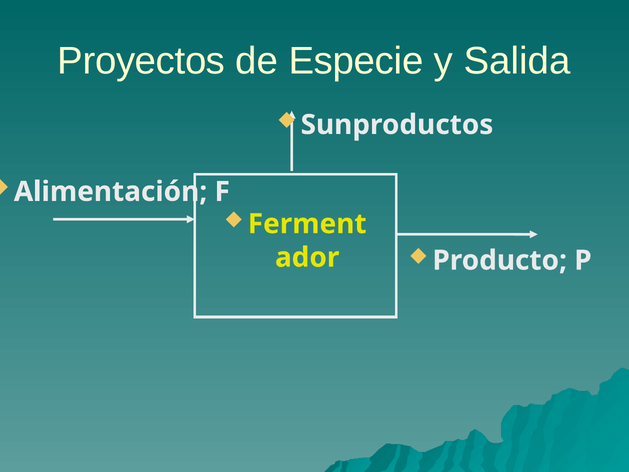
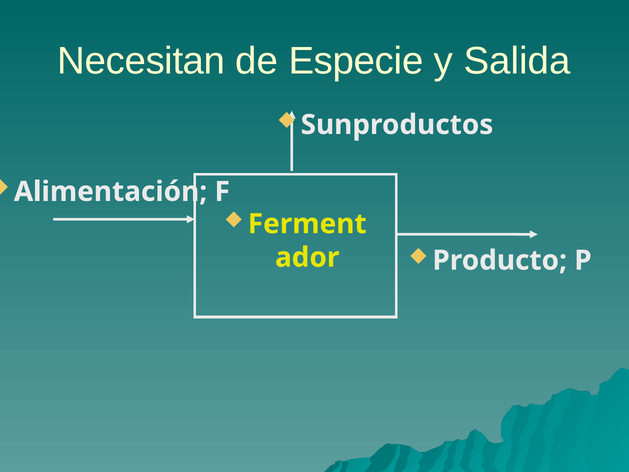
Proyectos: Proyectos -> Necesitan
